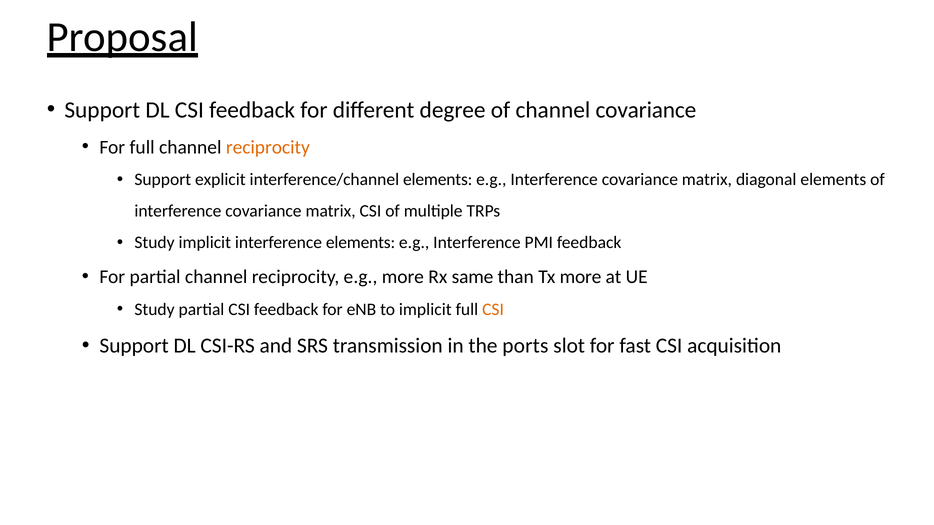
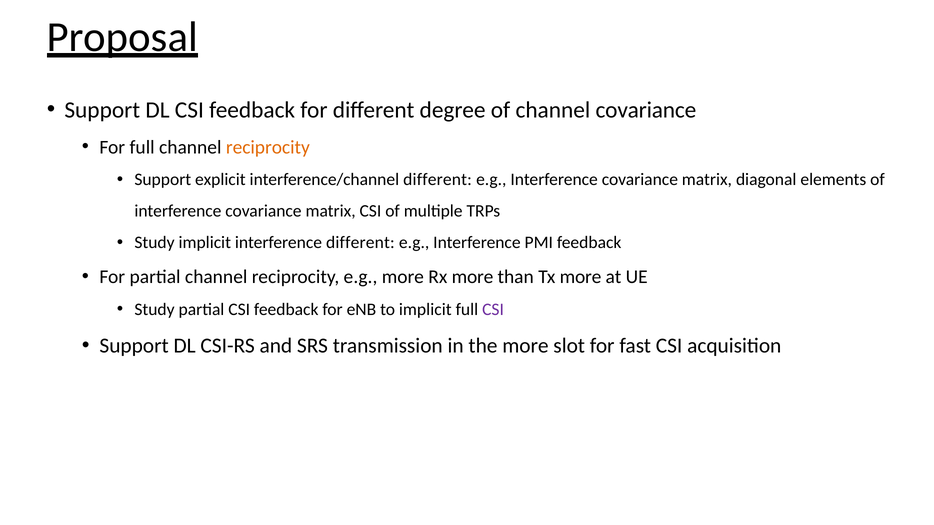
interference/channel elements: elements -> different
interference elements: elements -> different
Rx same: same -> more
CSI at (493, 309) colour: orange -> purple
the ports: ports -> more
